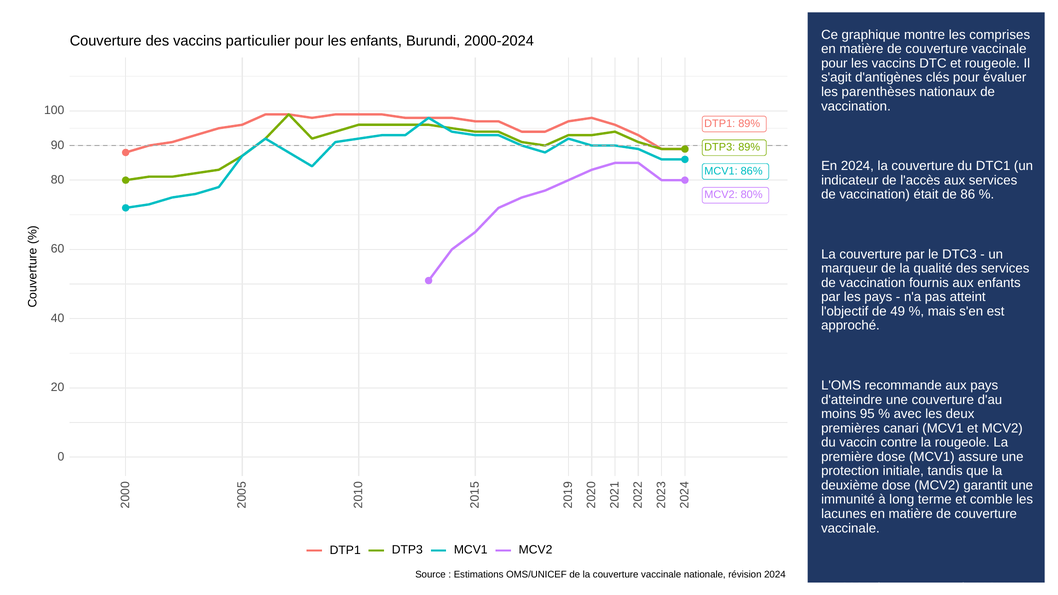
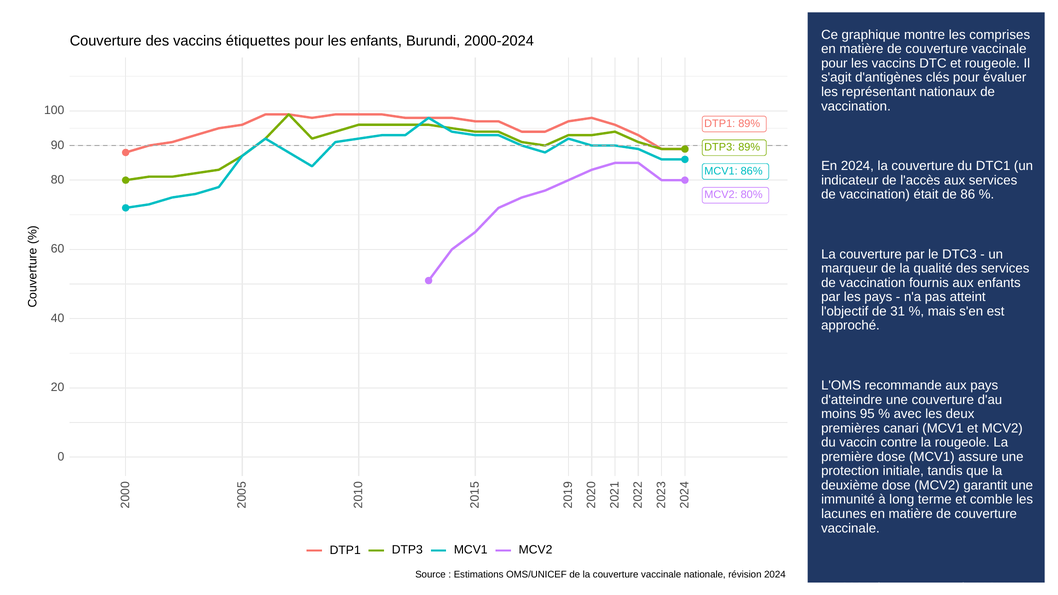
particulier: particulier -> étiquettes
parenthèses: parenthèses -> représentant
49: 49 -> 31
